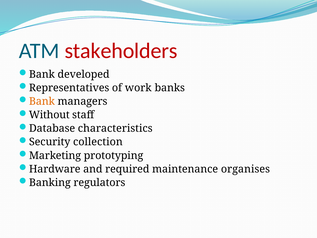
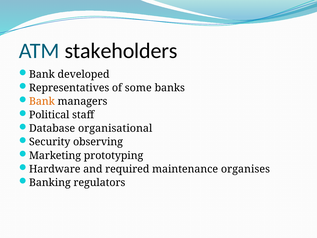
stakeholders colour: red -> black
work: work -> some
Without: Without -> Political
characteristics: characteristics -> organisational
collection: collection -> observing
